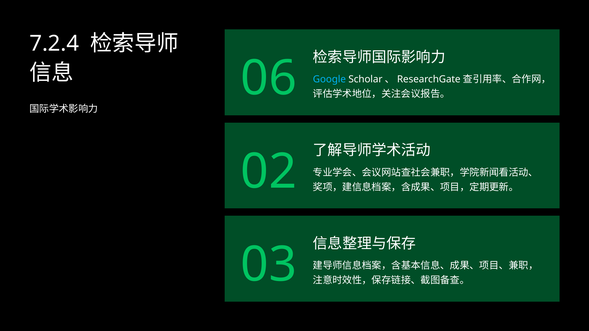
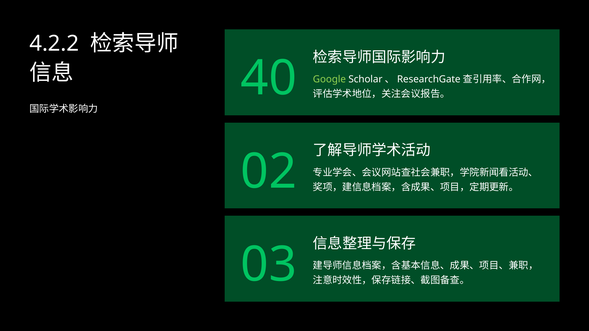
7.2.4: 7.2.4 -> 4.2.2
Google colour: light blue -> light green
06: 06 -> 40
